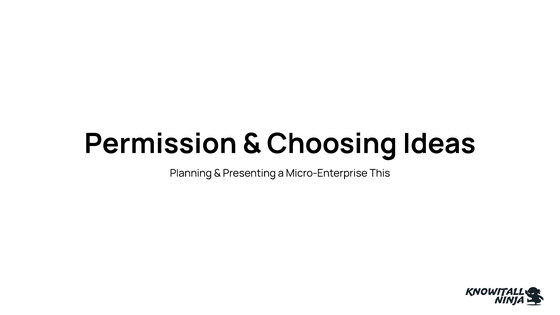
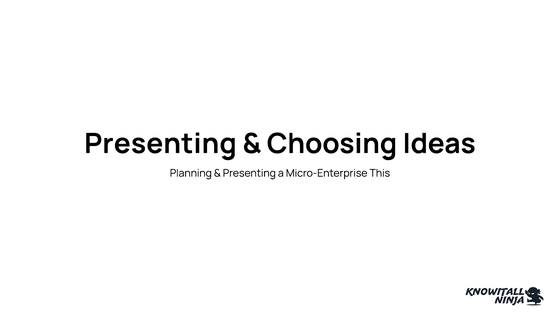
Permission at (161, 144): Permission -> Presenting
